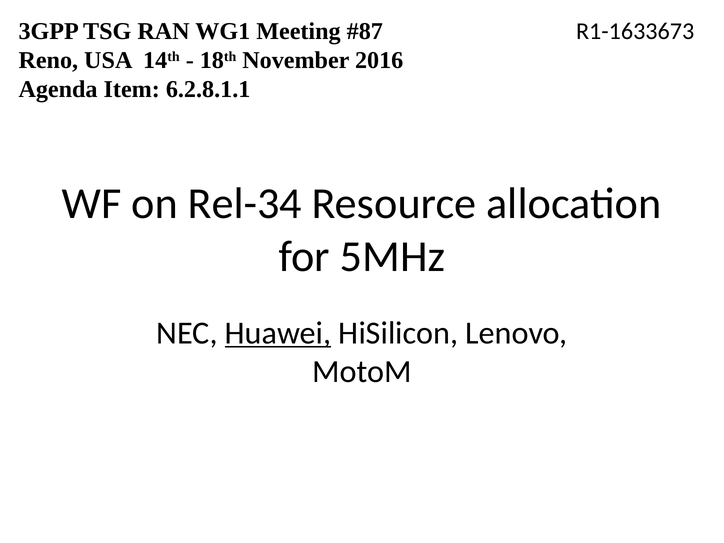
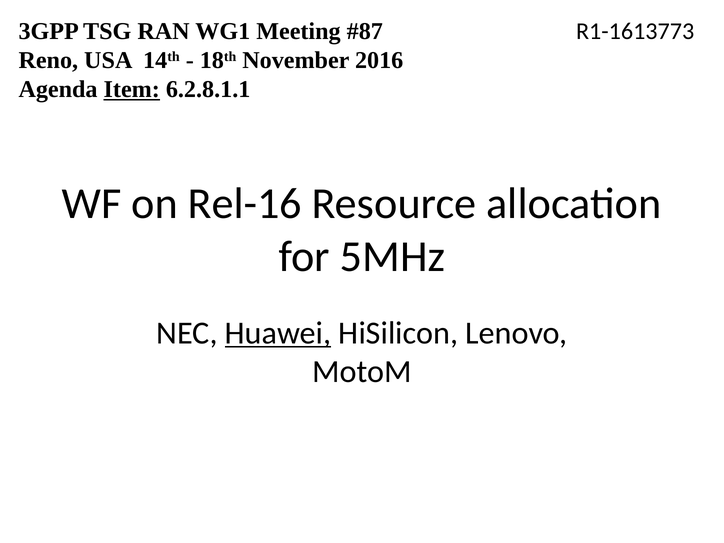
R1-1633673: R1-1633673 -> R1-1613773
Item underline: none -> present
Rel-34: Rel-34 -> Rel-16
